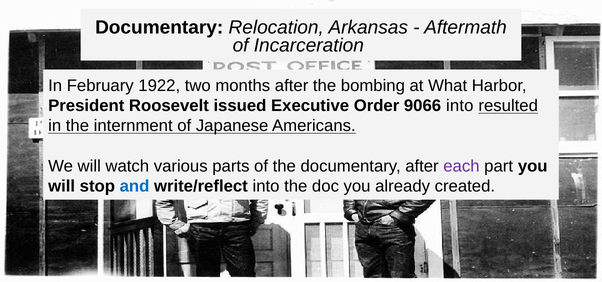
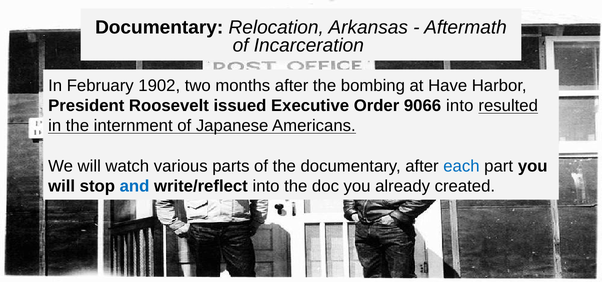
1922: 1922 -> 1902
What: What -> Have
each colour: purple -> blue
